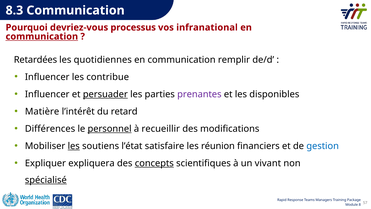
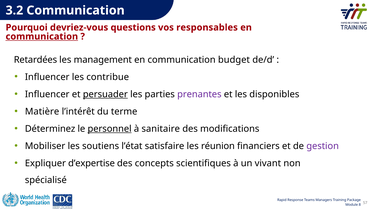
8.3: 8.3 -> 3.2
processus: processus -> questions
infranational: infranational -> responsables
quotidiennes: quotidiennes -> management
remplir: remplir -> budget
retard: retard -> terme
Différences: Différences -> Déterminez
recueillir: recueillir -> sanitaire
les at (74, 146) underline: present -> none
gestion colour: blue -> purple
expliquera: expliquera -> dʼexpertise
concepts underline: present -> none
spécialisé underline: present -> none
